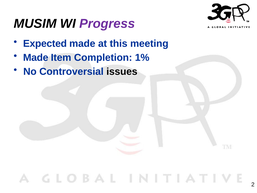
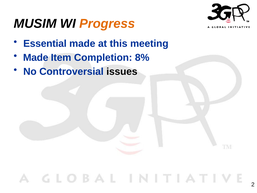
Progress colour: purple -> orange
Expected: Expected -> Essential
1%: 1% -> 8%
